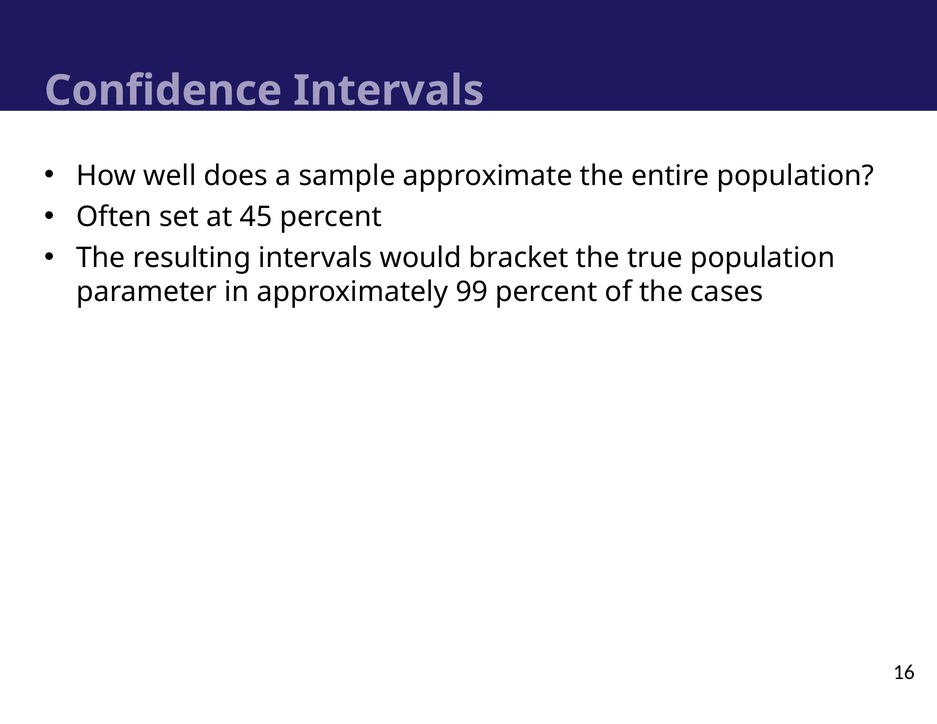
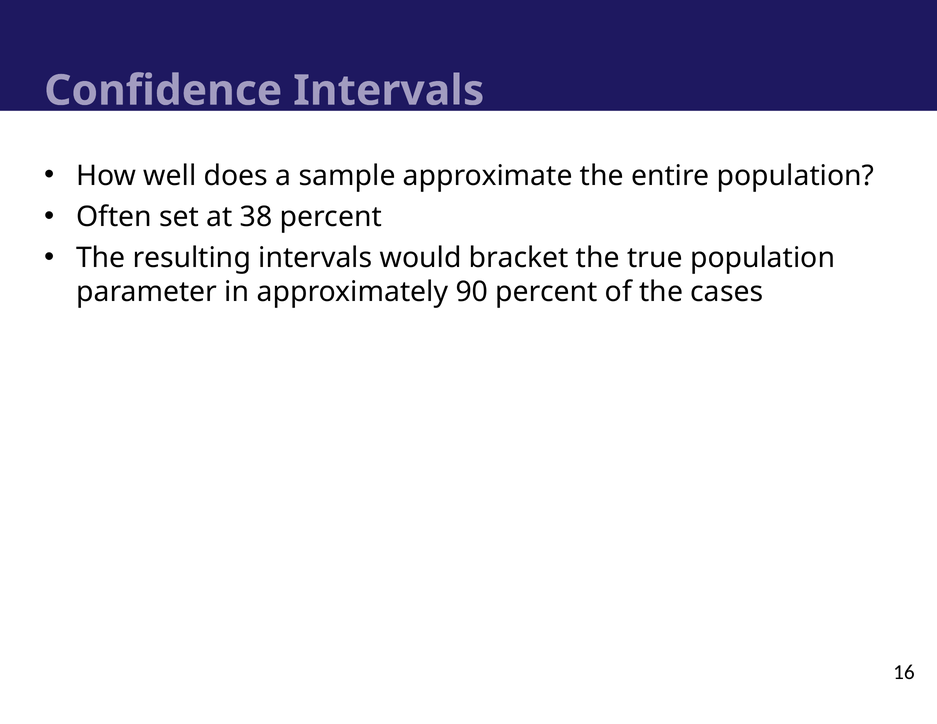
45: 45 -> 38
99: 99 -> 90
